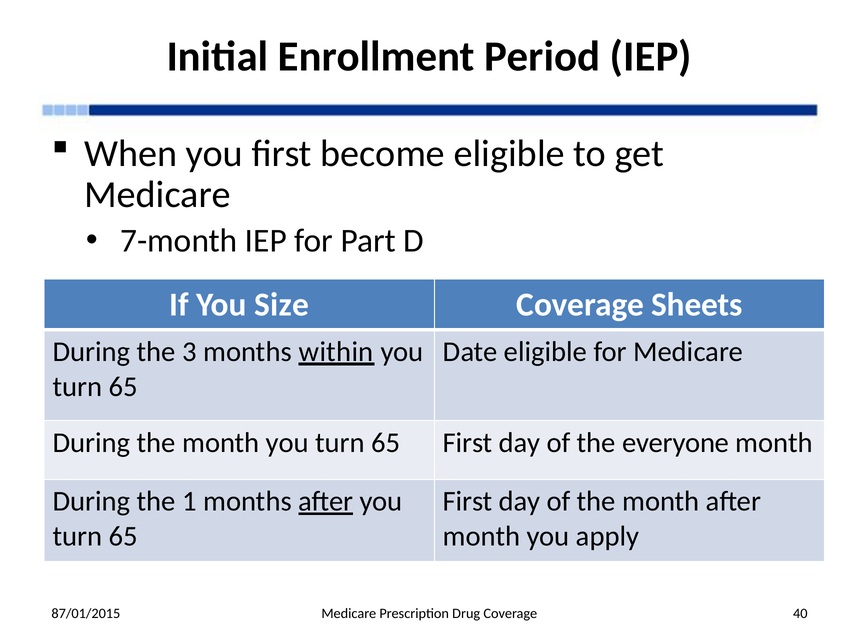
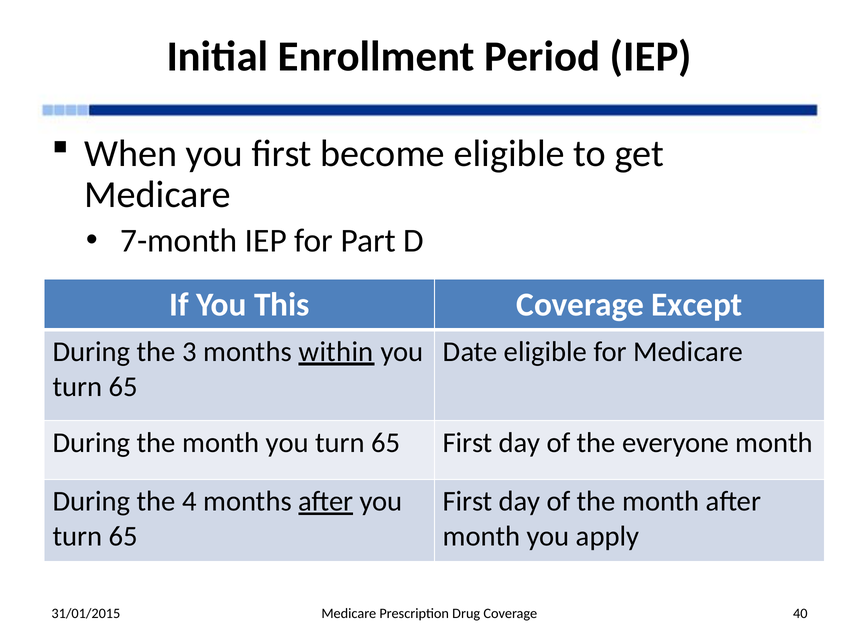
Size: Size -> This
Sheets: Sheets -> Except
1: 1 -> 4
87/01/2015: 87/01/2015 -> 31/01/2015
